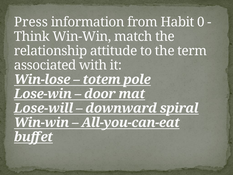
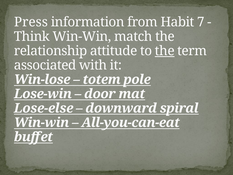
0: 0 -> 7
the at (165, 51) underline: none -> present
Lose-will: Lose-will -> Lose-else
